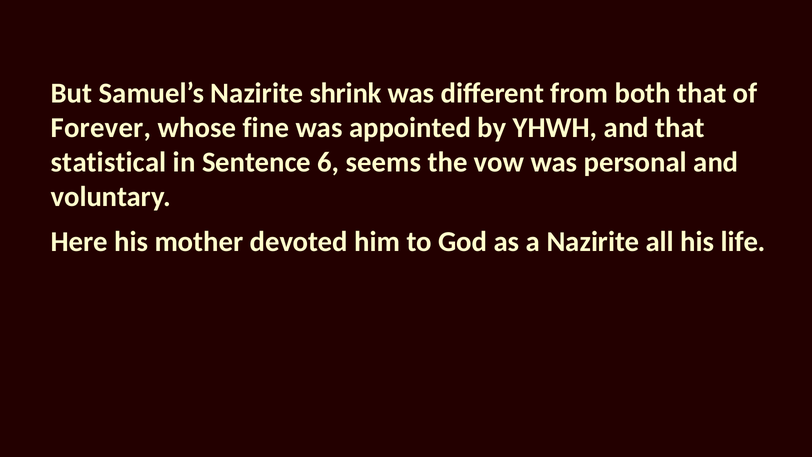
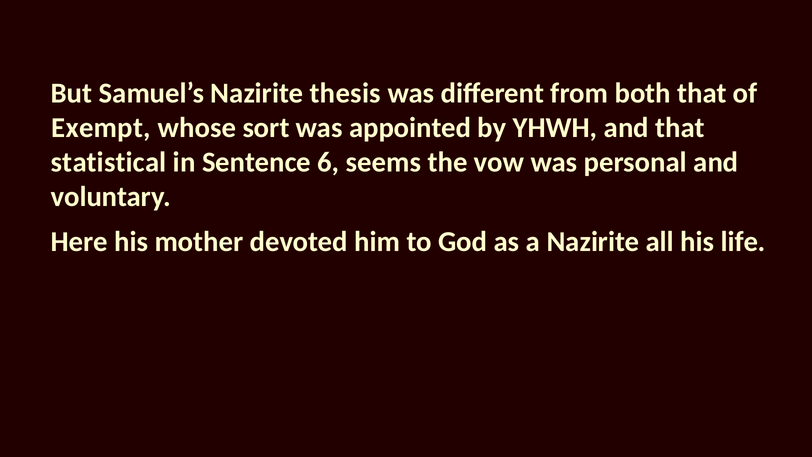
shrink: shrink -> thesis
Forever: Forever -> Exempt
fine: fine -> sort
